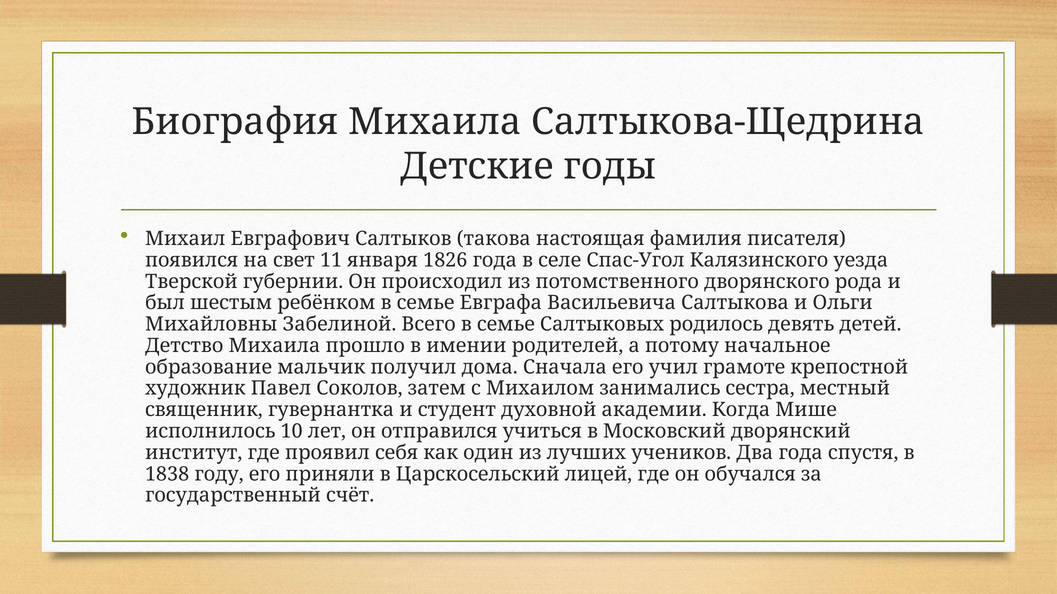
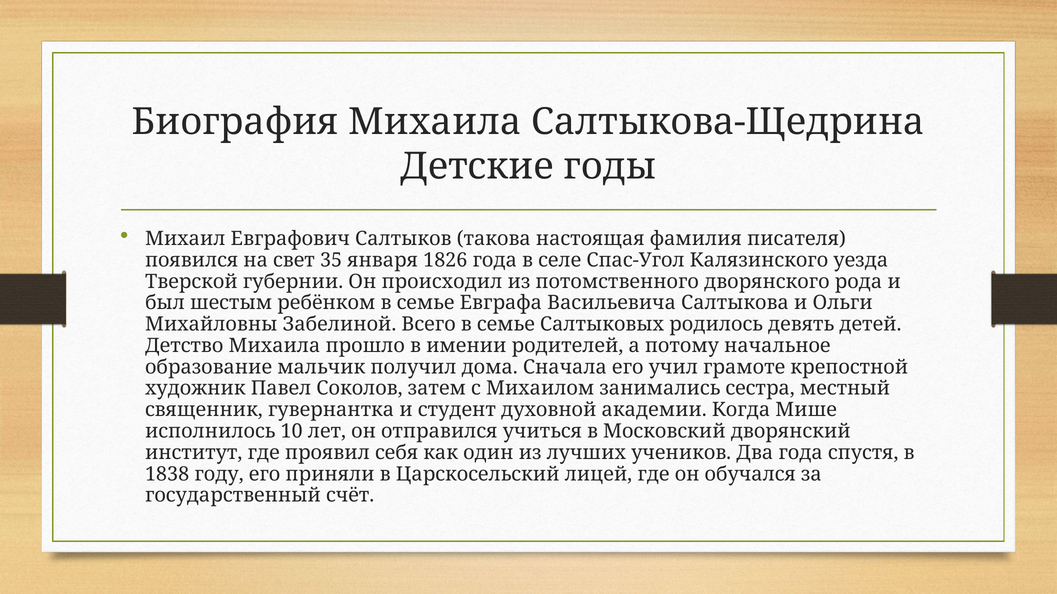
11: 11 -> 35
